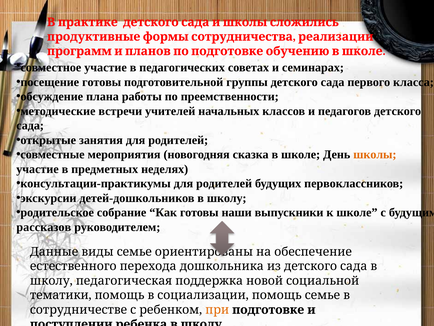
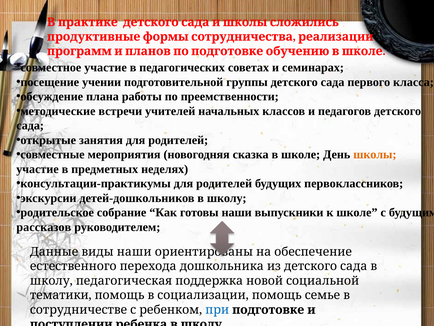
посещение готовы: готовы -> учении
виды семье: семье -> наши
при colour: orange -> blue
